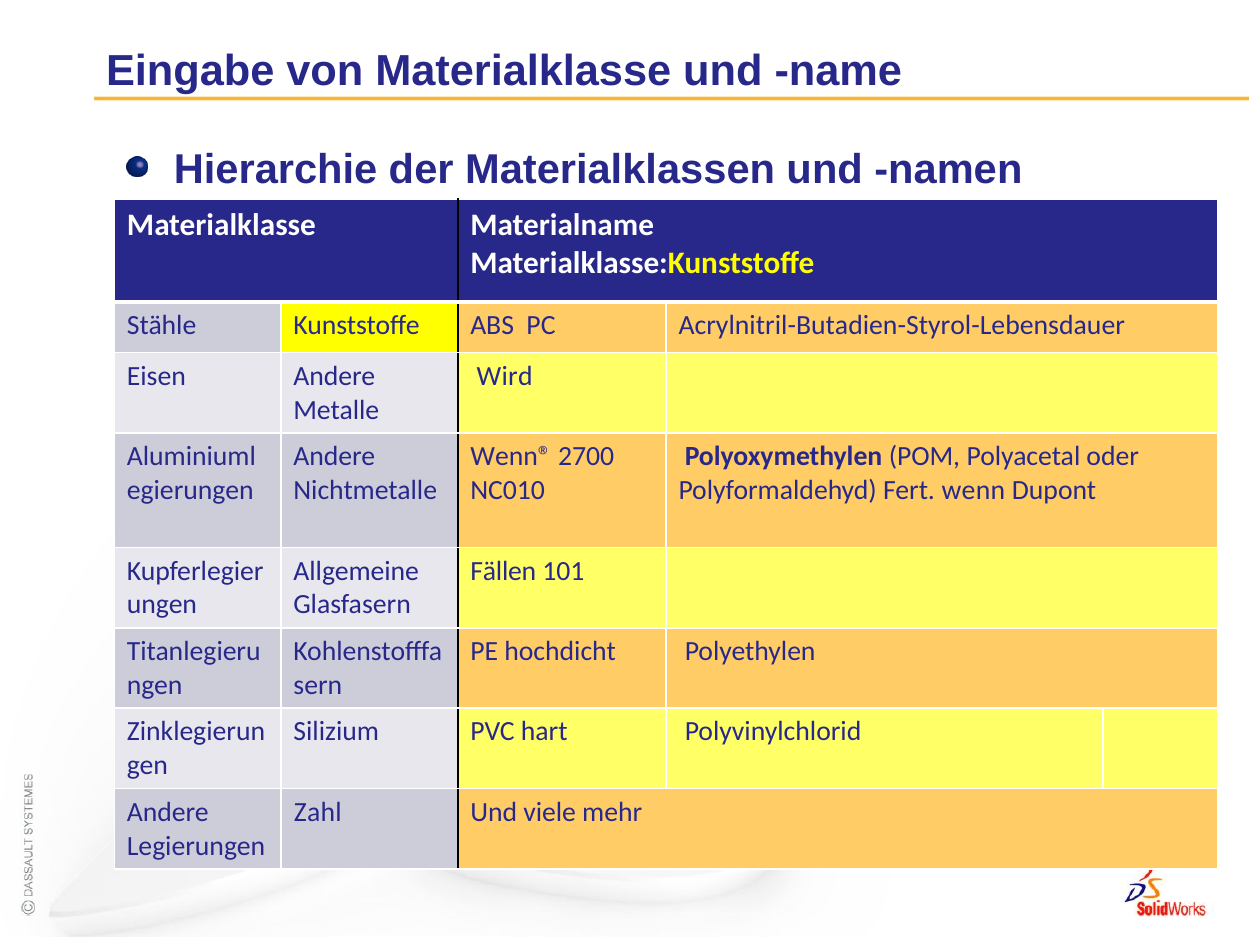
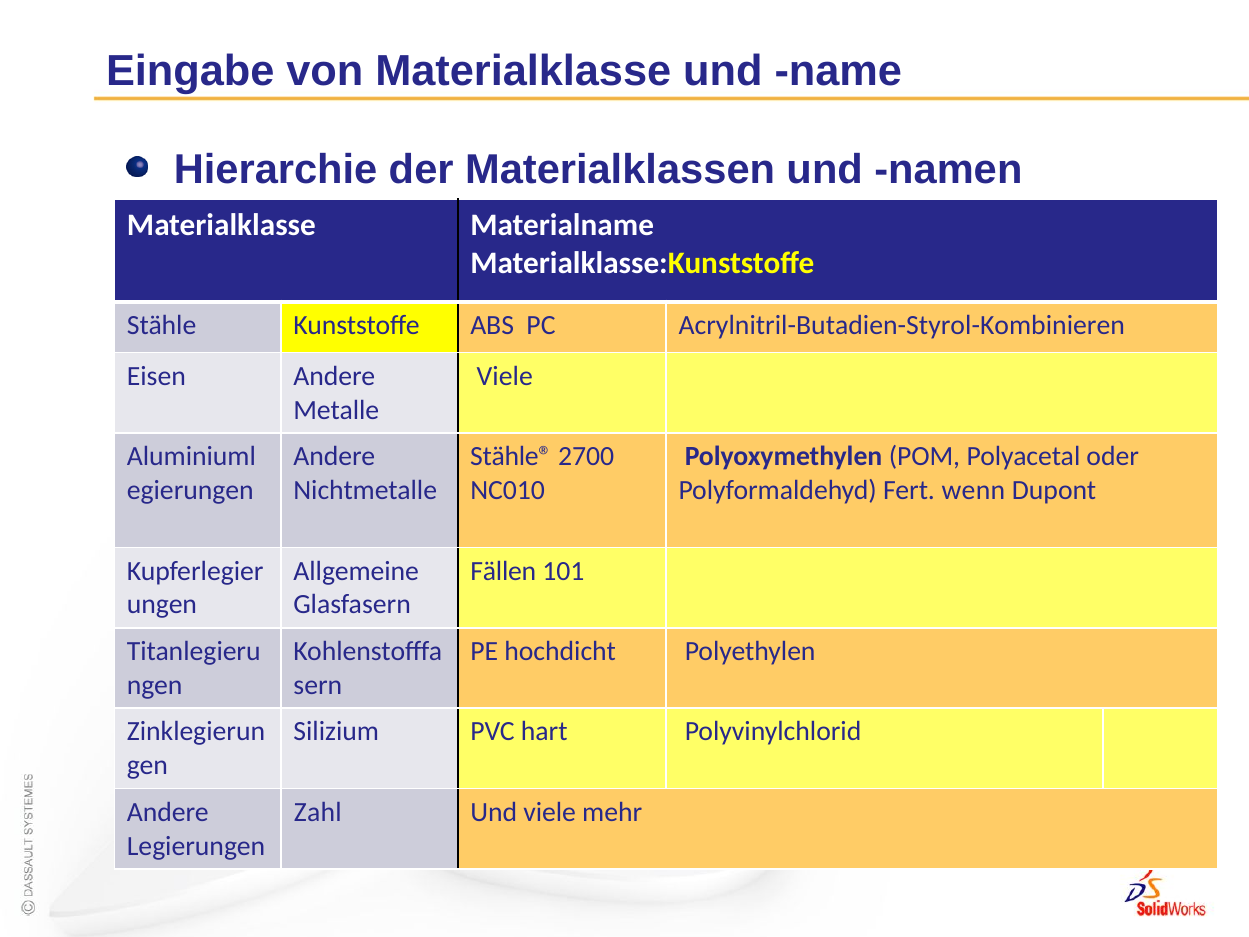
Acrylnitril-Butadien-Styrol-Lebensdauer: Acrylnitril-Butadien-Styrol-Lebensdauer -> Acrylnitril-Butadien-Styrol-Kombinieren
Wird at (505, 376): Wird -> Viele
Wenn®: Wenn® -> Stähle®
